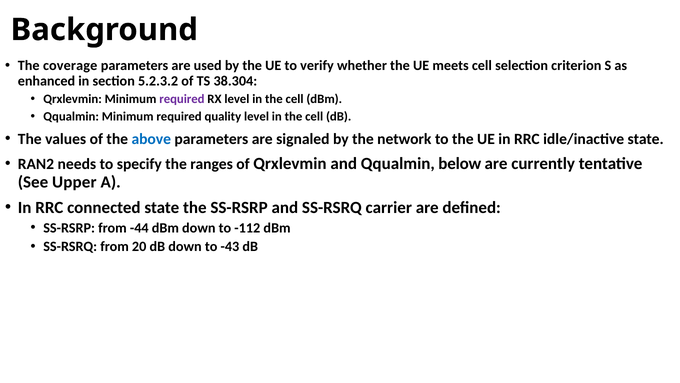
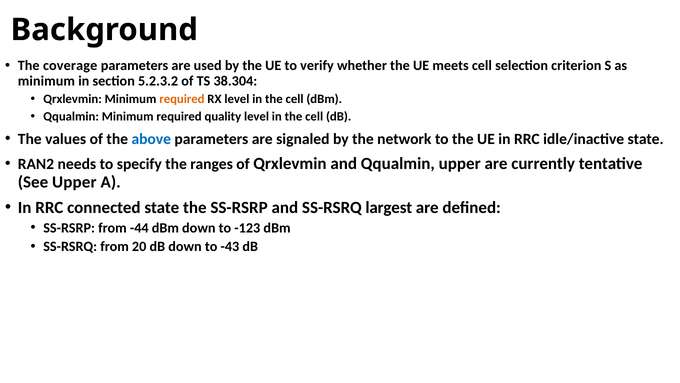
enhanced at (46, 81): enhanced -> minimum
required at (182, 99) colour: purple -> orange
Qqualmin below: below -> upper
carrier: carrier -> largest
-112: -112 -> -123
